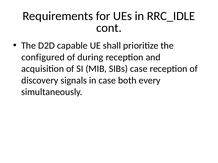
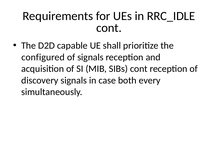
of during: during -> signals
SIBs case: case -> cont
